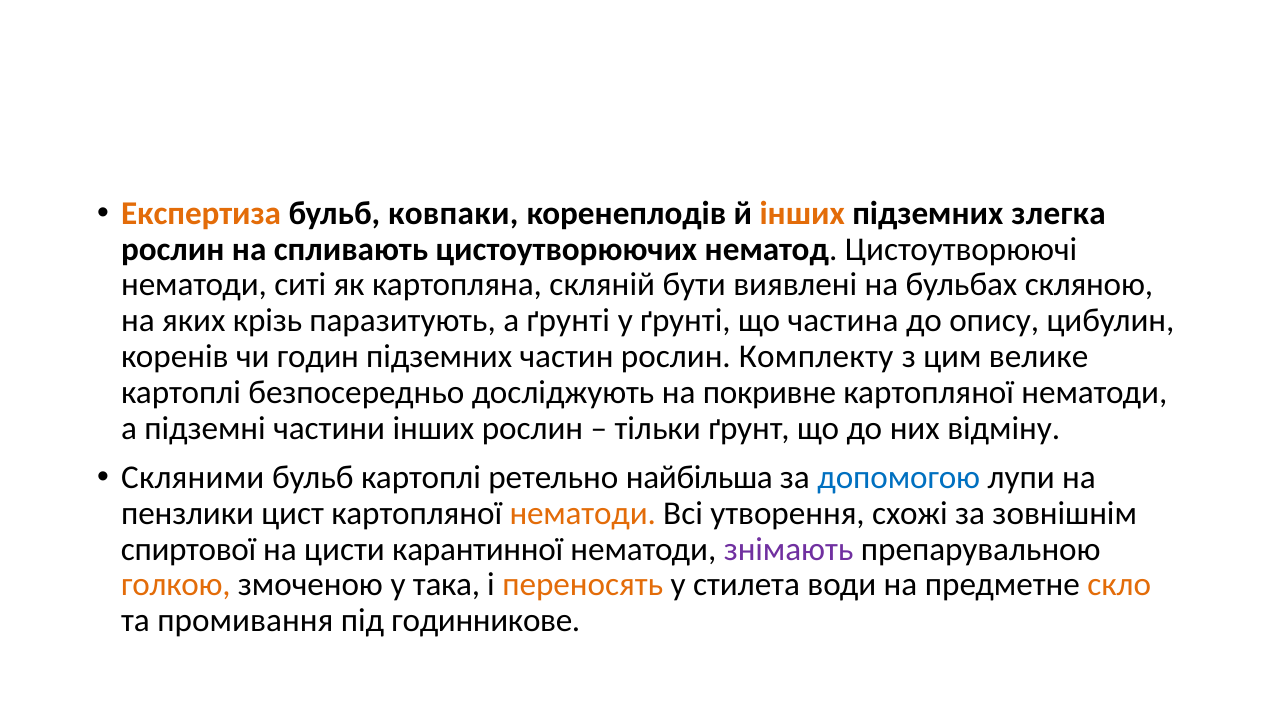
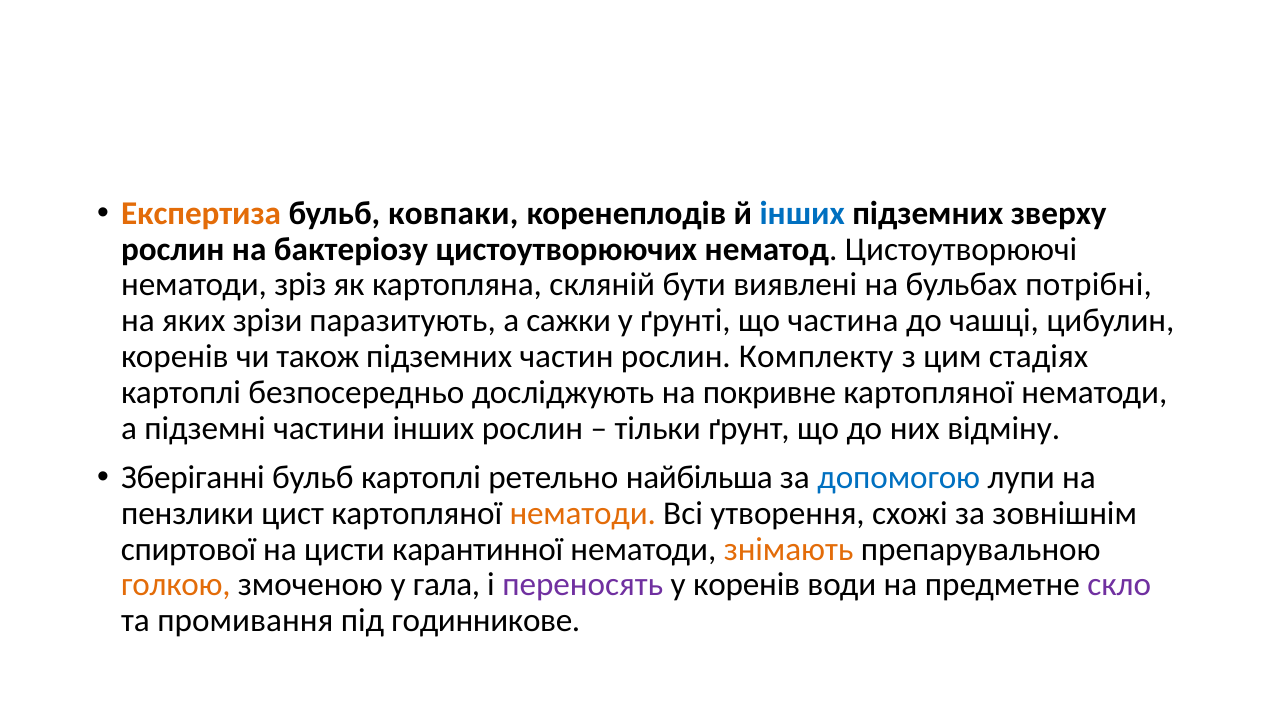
інших at (802, 213) colour: orange -> blue
злегка: злегка -> зверху
спливають: спливають -> бактеріозу
ситі: ситі -> зріз
скляною: скляною -> потрібні
крізь: крізь -> зрізи
а ґрунті: ґрунті -> сажки
опису: опису -> чашці
годин: годин -> також
велике: велике -> стадіях
Скляними: Скляними -> Зберіганні
знімають colour: purple -> orange
така: така -> гала
переносять colour: orange -> purple
у стилета: стилета -> коренів
скло colour: orange -> purple
